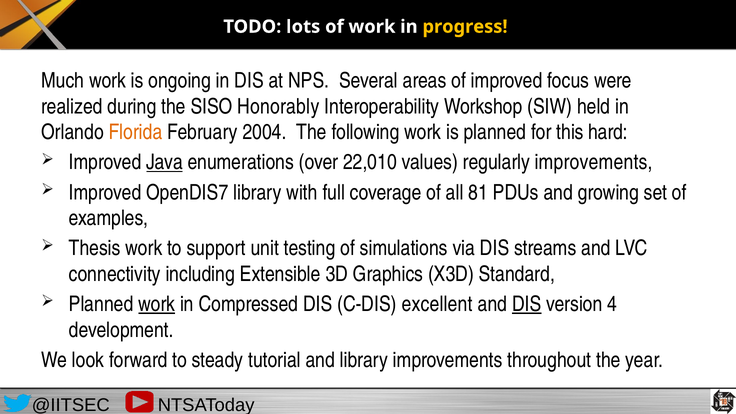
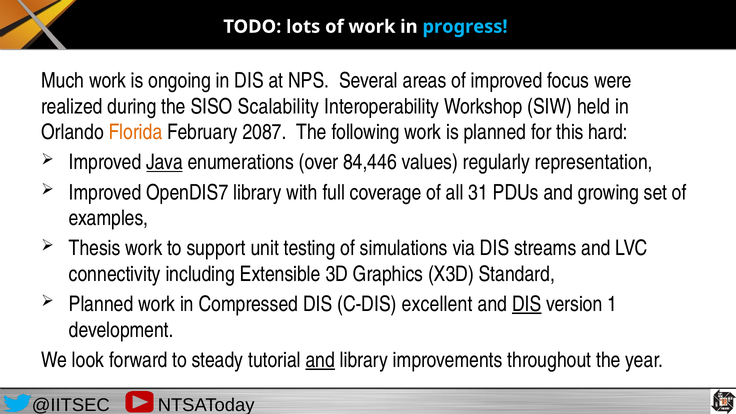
progress colour: yellow -> light blue
Honorably: Honorably -> Scalability
2004: 2004 -> 2087
22,010: 22,010 -> 84,446
regularly improvements: improvements -> representation
81: 81 -> 31
work at (157, 304) underline: present -> none
4: 4 -> 1
and at (320, 360) underline: none -> present
